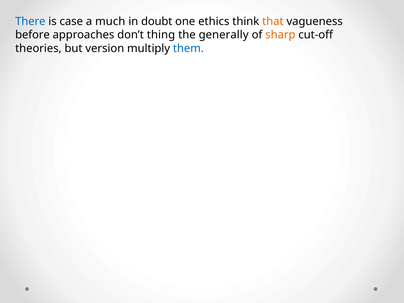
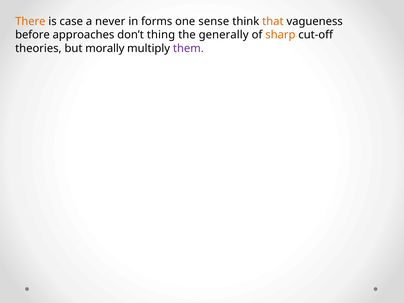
There colour: blue -> orange
much: much -> never
doubt: doubt -> forms
ethics: ethics -> sense
version: version -> morally
them colour: blue -> purple
